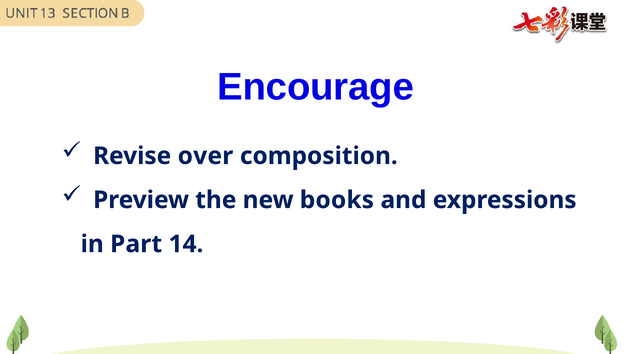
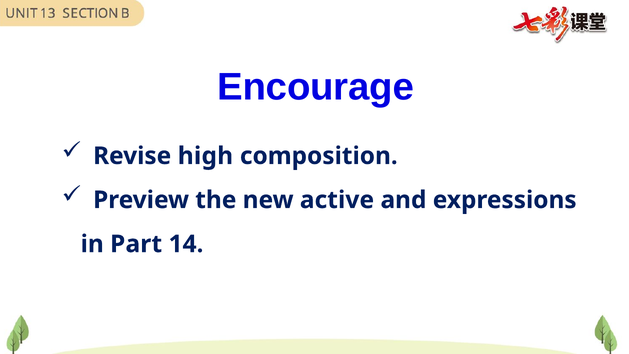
over: over -> high
books: books -> active
